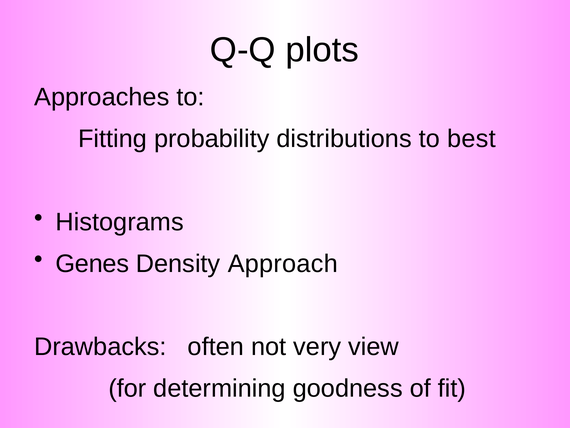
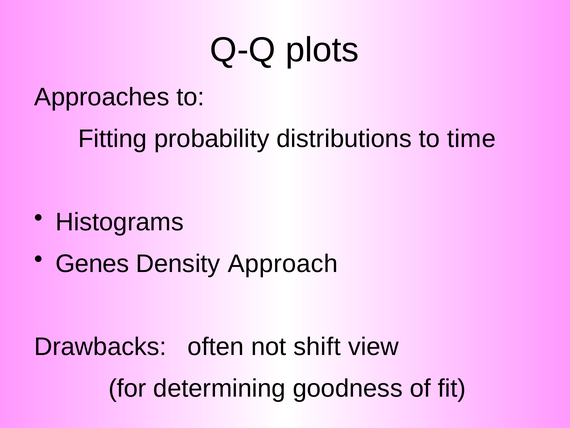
best: best -> time
very: very -> shift
